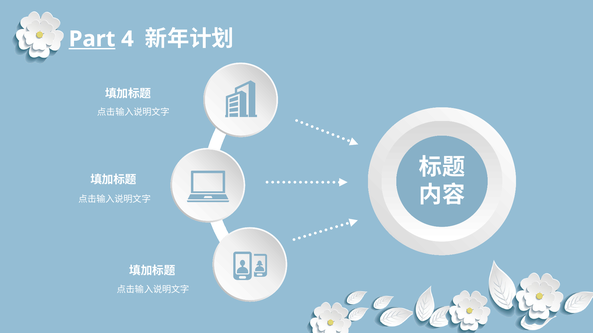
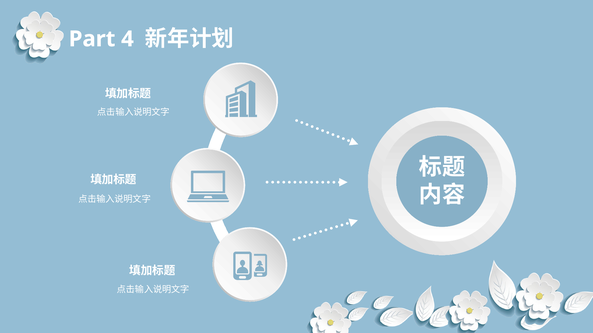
Part underline: present -> none
